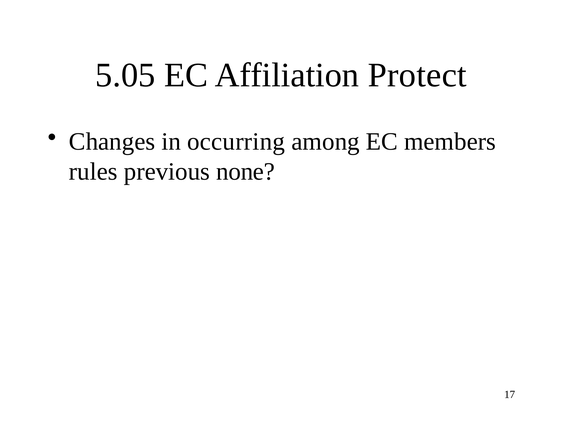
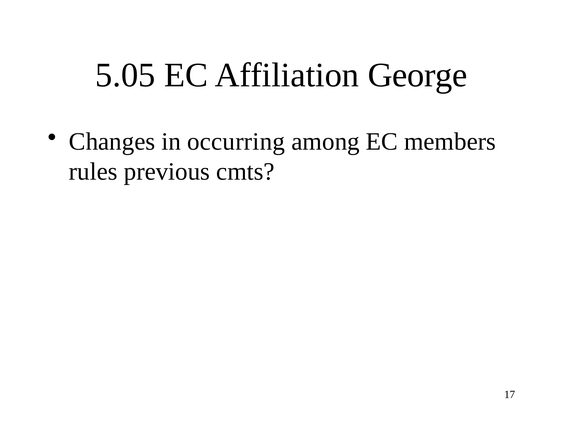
Protect: Protect -> George
none: none -> cmts
